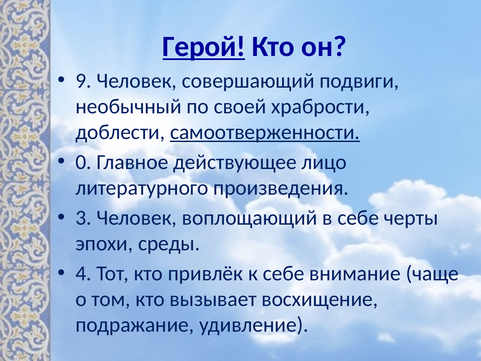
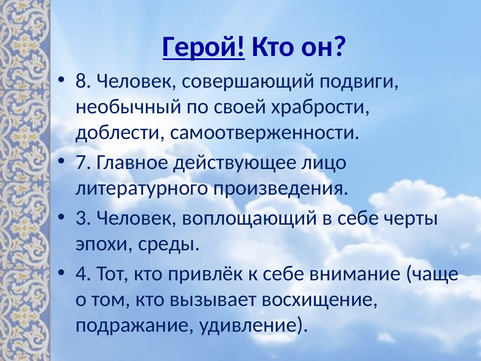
9: 9 -> 8
самоотверженности underline: present -> none
0: 0 -> 7
